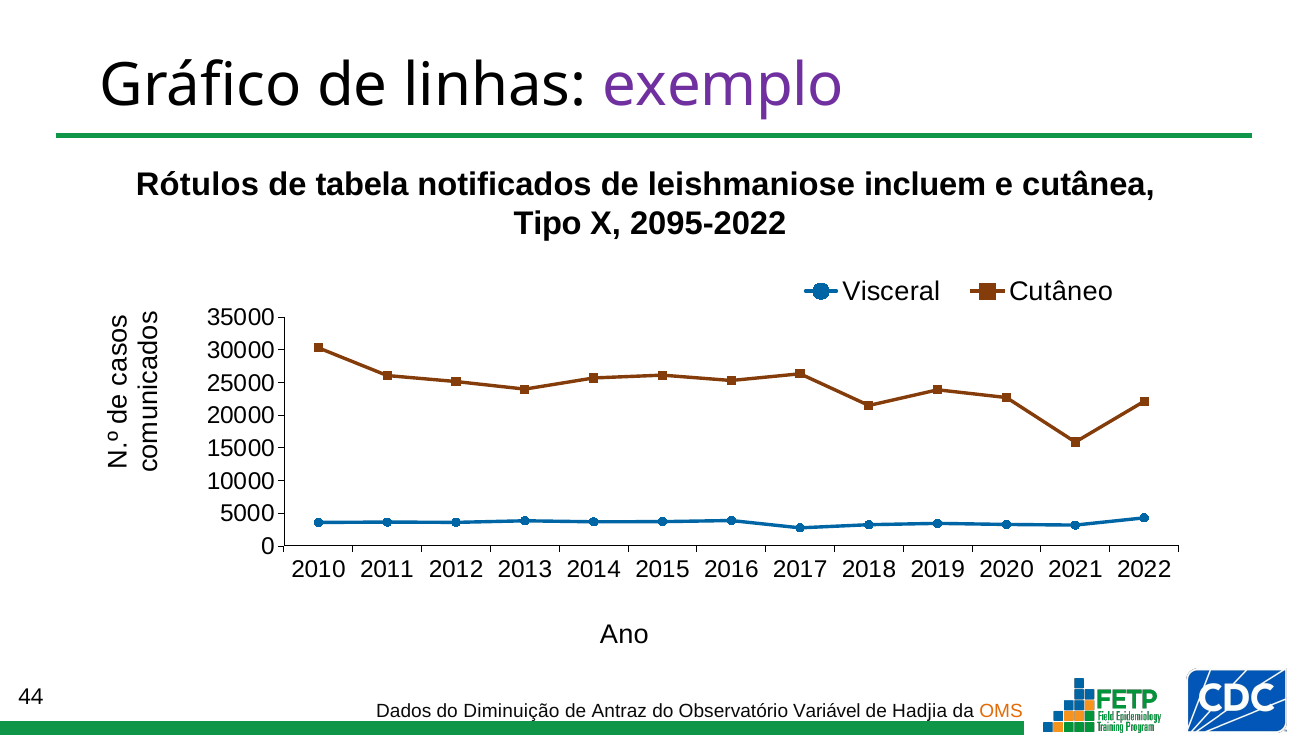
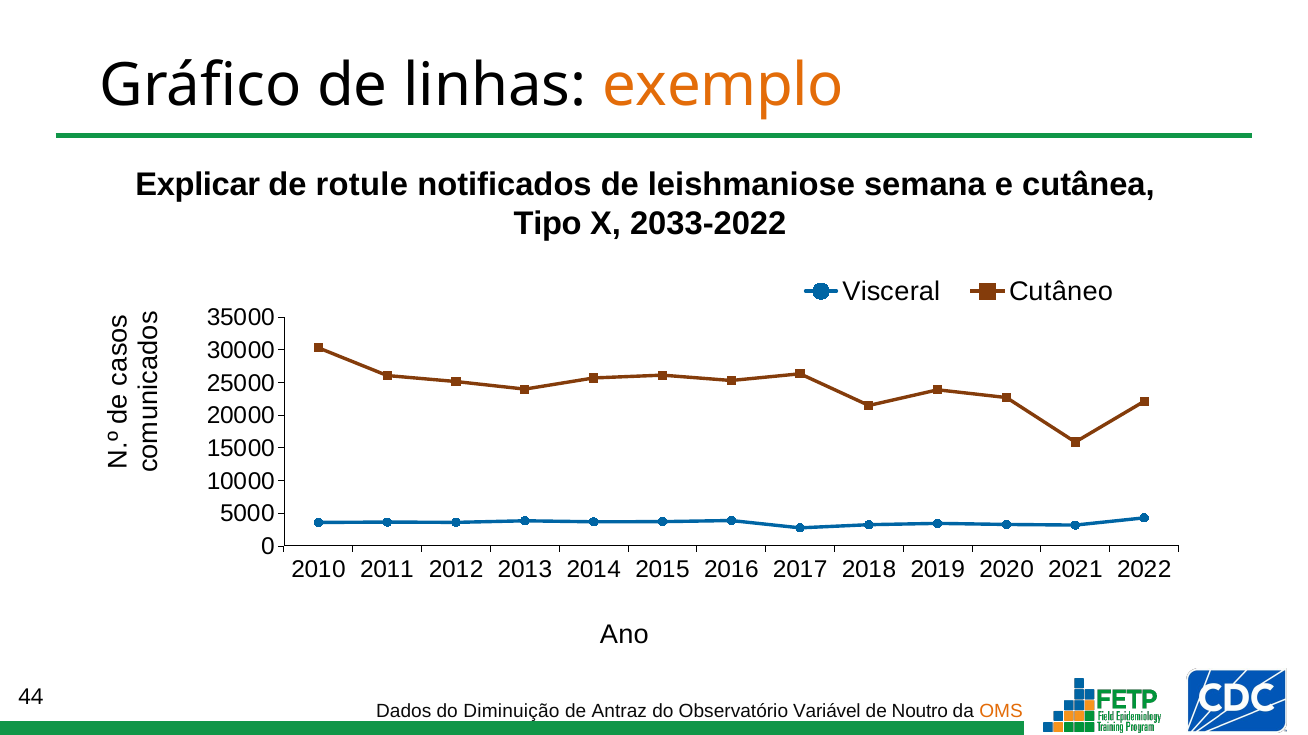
exemplo colour: purple -> orange
Rótulos: Rótulos -> Explicar
tabela: tabela -> rotule
incluem: incluem -> semana
2095-2022: 2095-2022 -> 2033-2022
Hadjia: Hadjia -> Noutro
